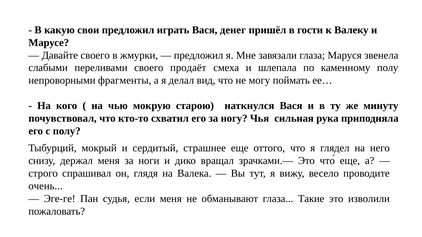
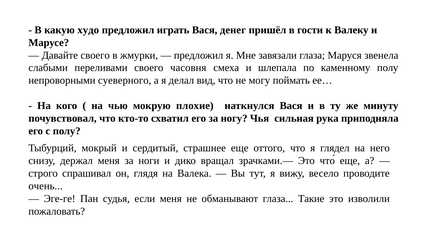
свои: свои -> худо
продаёт: продаёт -> часовня
фрагменты: фрагменты -> суеверного
старою: старою -> плохие
